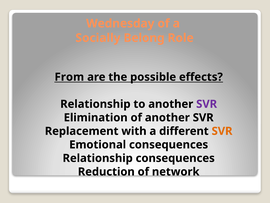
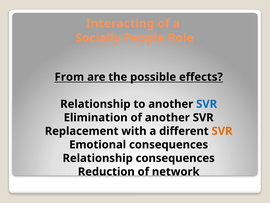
Wednesday: Wednesday -> Interacting
Belong: Belong -> People
SVR at (207, 104) colour: purple -> blue
